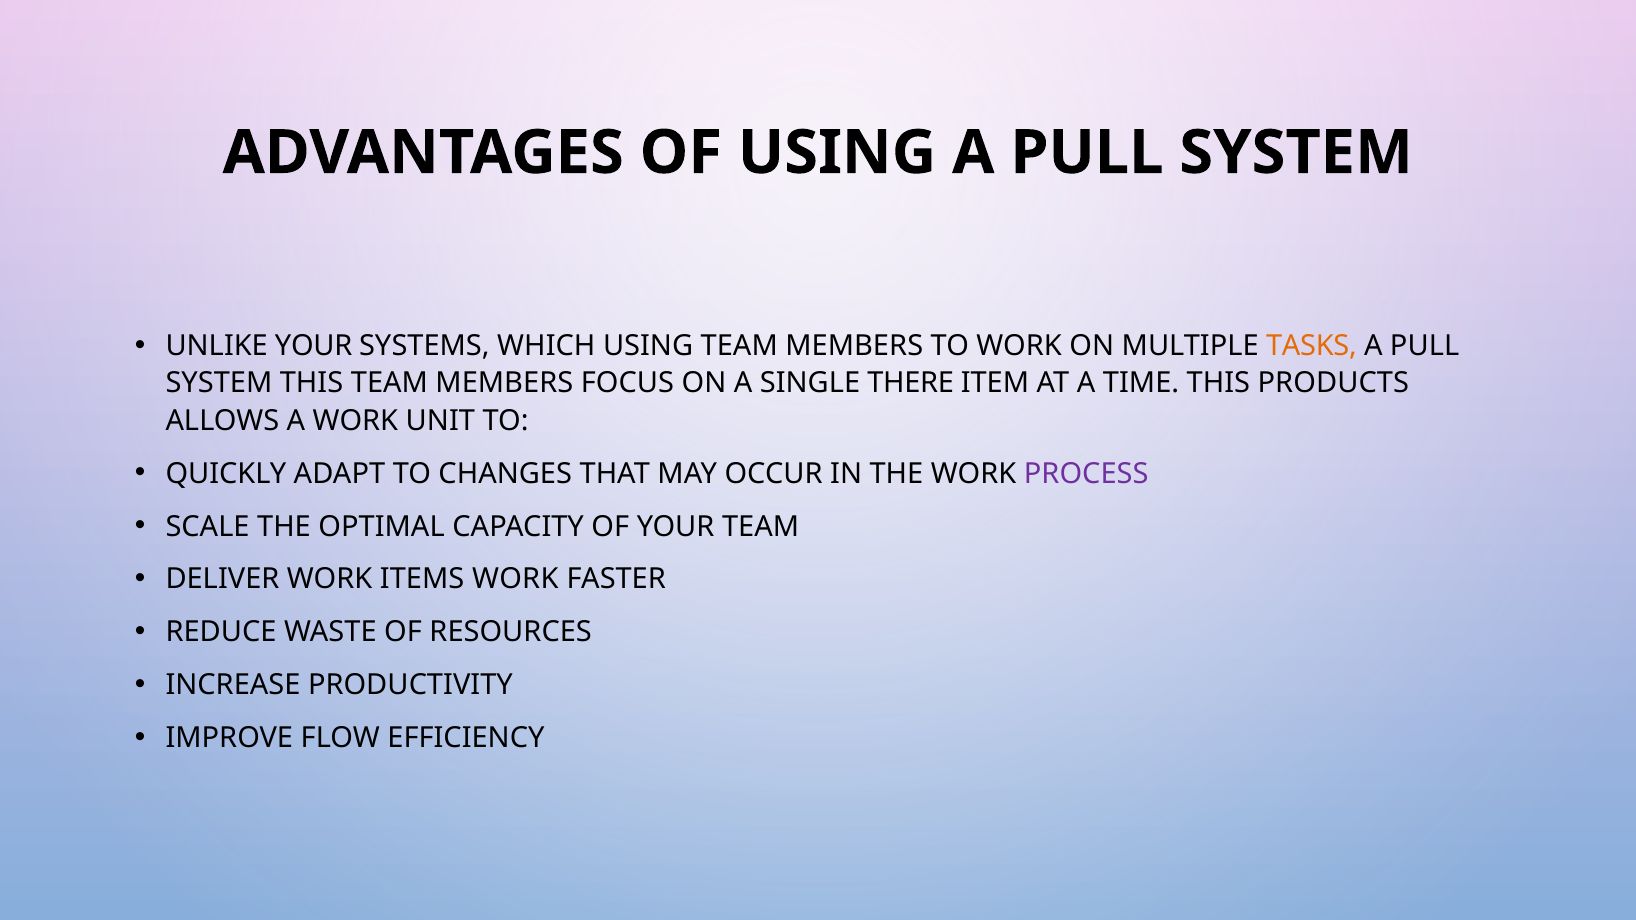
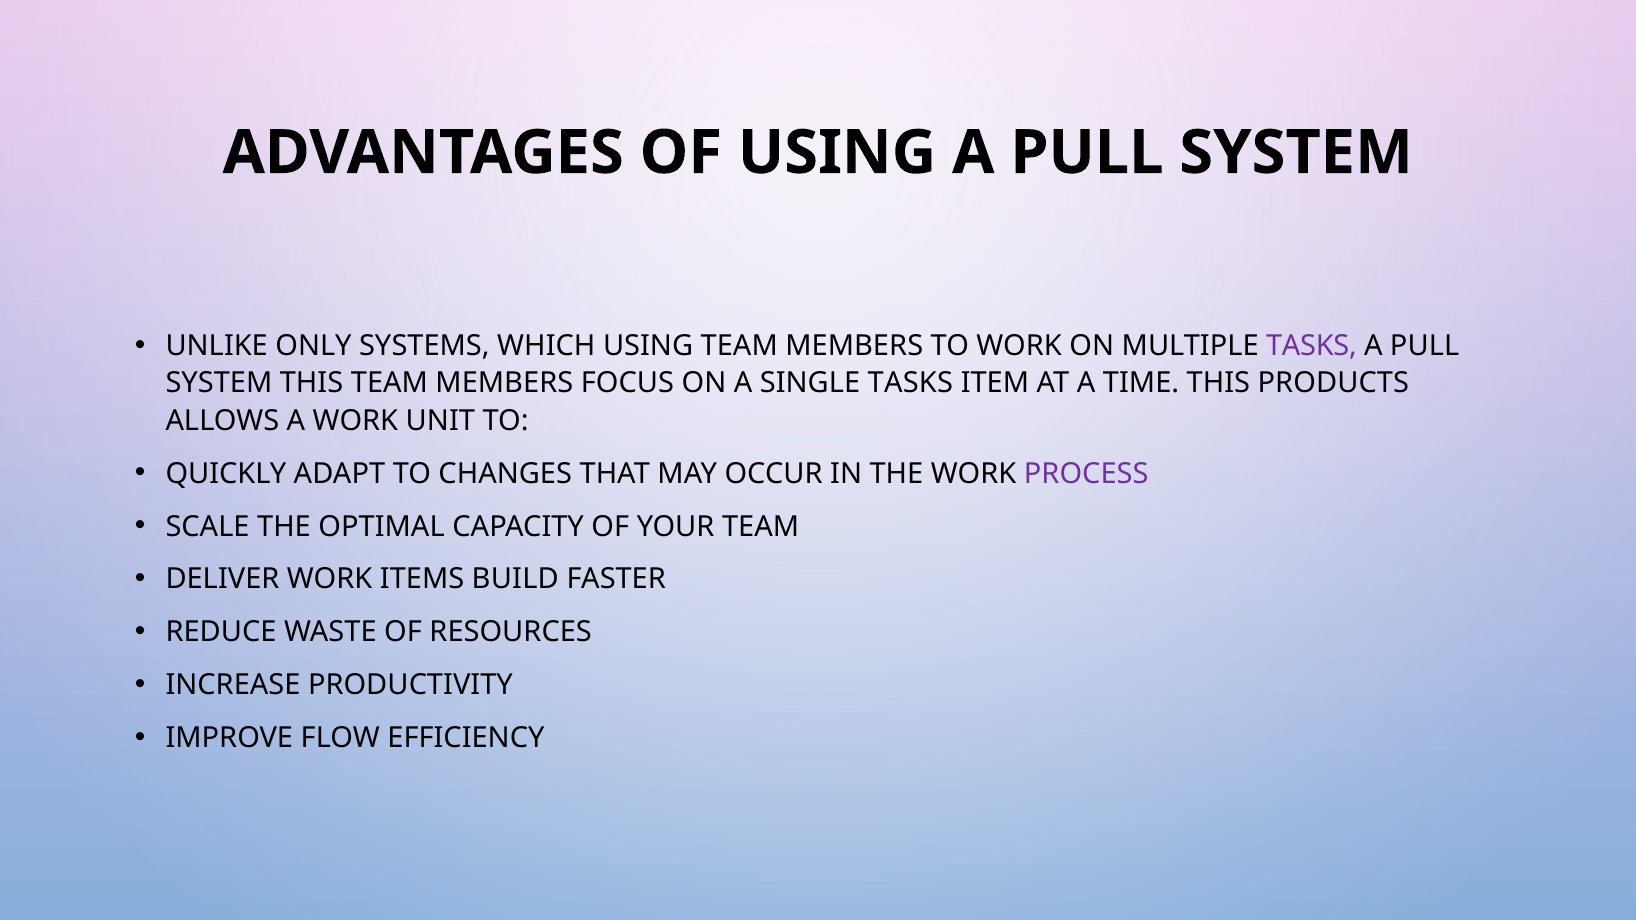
UNLIKE YOUR: YOUR -> ONLY
TASKS at (1312, 346) colour: orange -> purple
SINGLE THERE: THERE -> TASKS
ITEMS WORK: WORK -> BUILD
